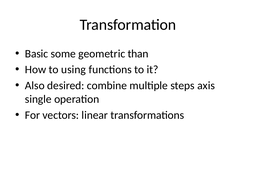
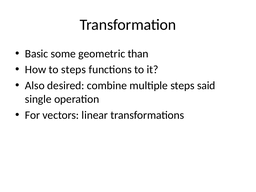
to using: using -> steps
axis: axis -> said
